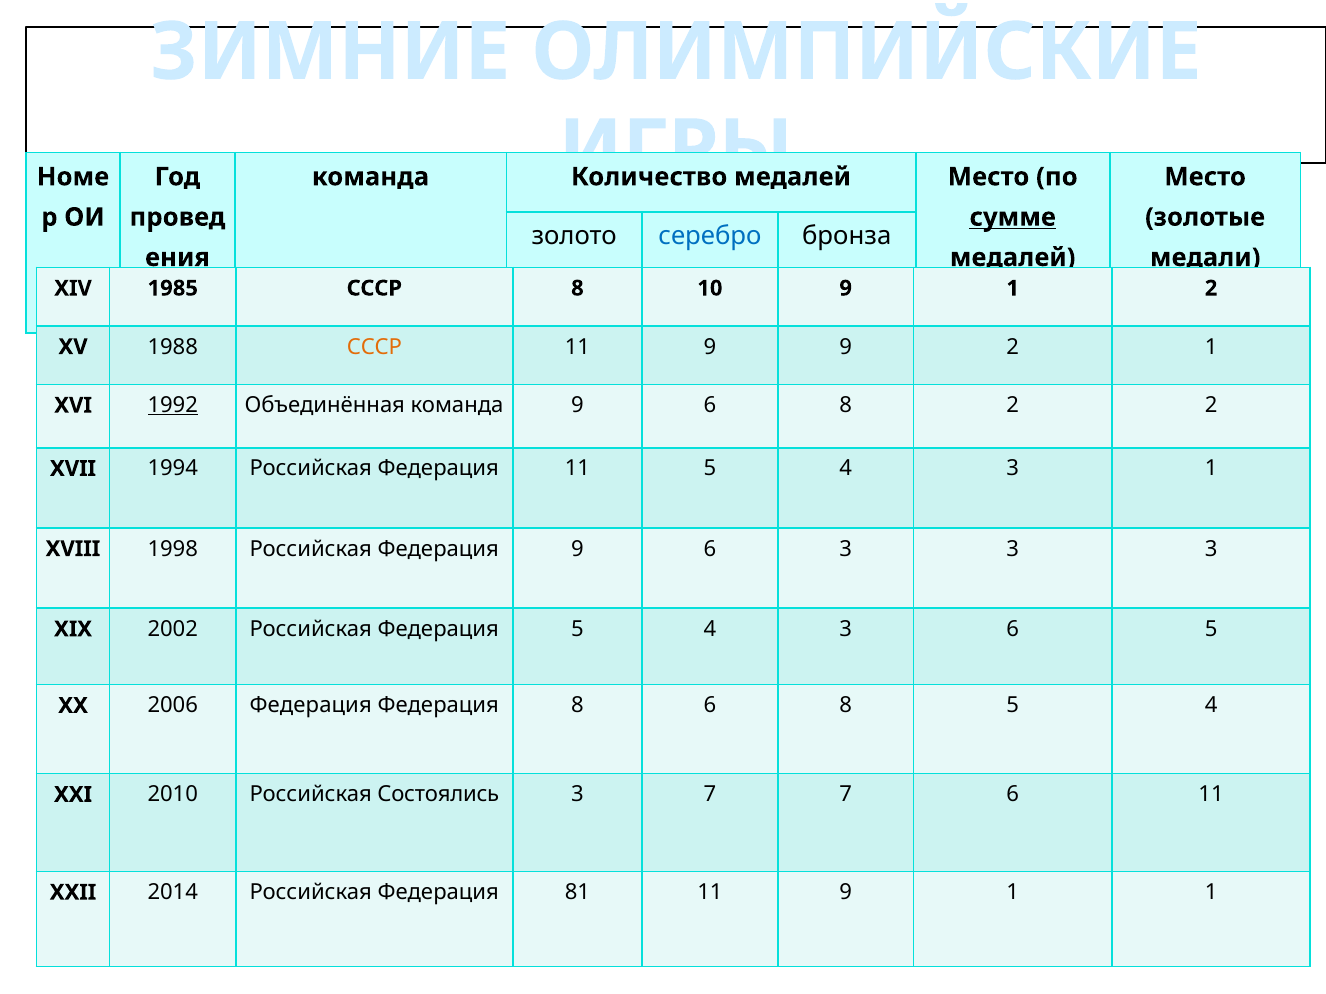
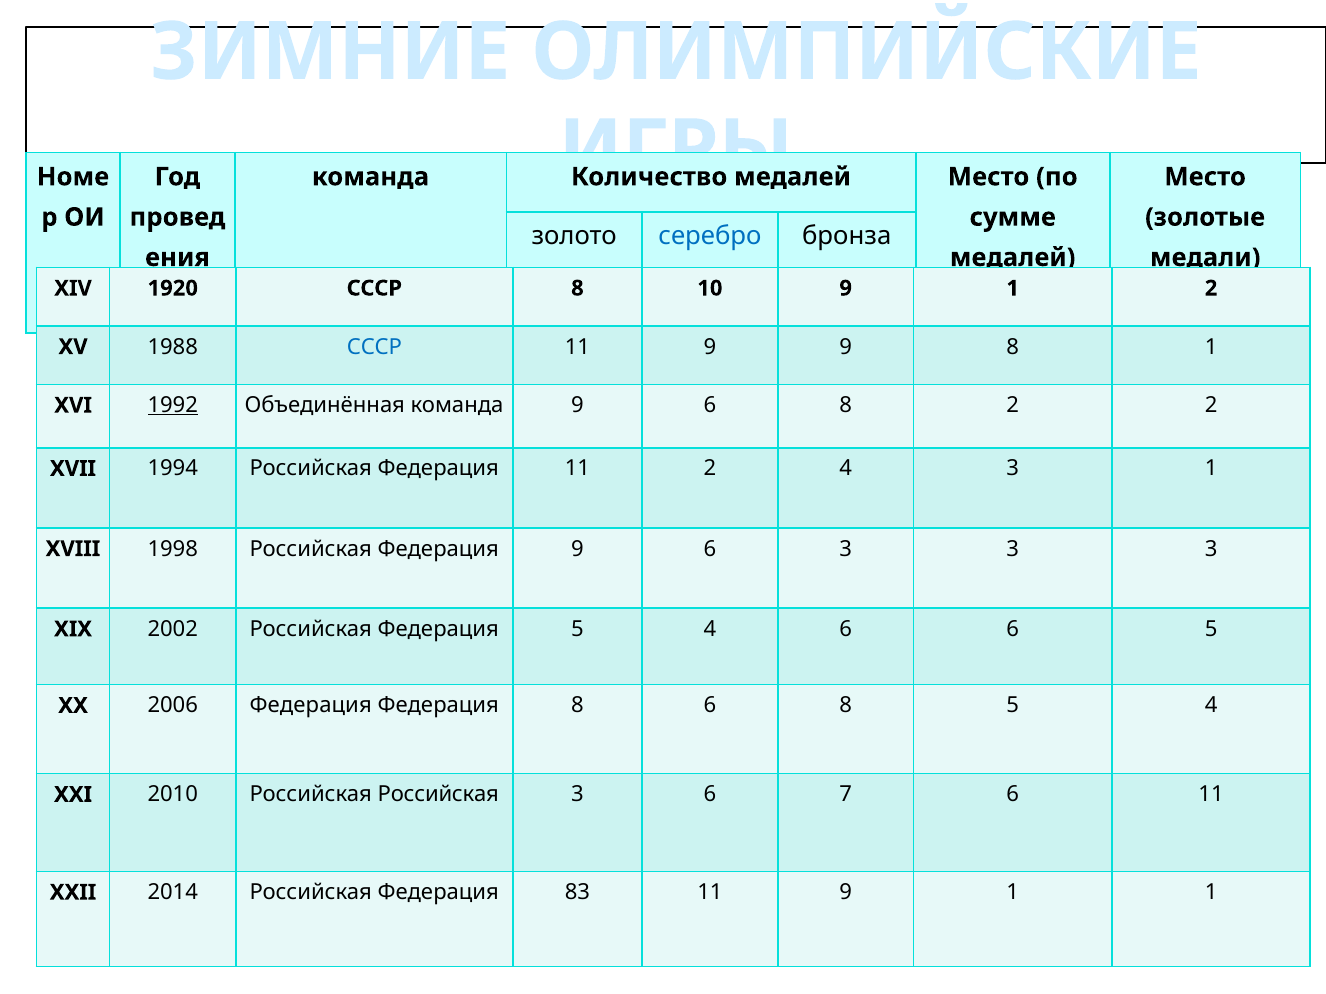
сумме underline: present -> none
1985: 1985 -> 1920
СССР at (374, 347) colour: orange -> blue
9 2: 2 -> 8
11 5: 5 -> 2
Федерация 5 4 3: 3 -> 6
Российская Состоялись: Состоялись -> Российская
3 7: 7 -> 6
81: 81 -> 83
